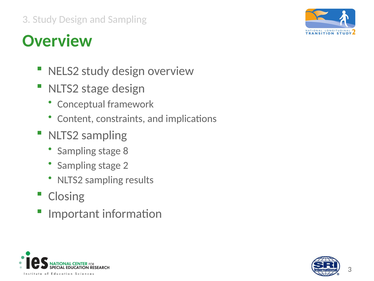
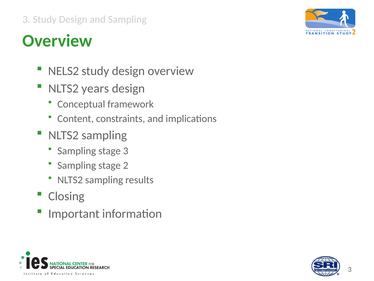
NLTS2 stage: stage -> years
stage 8: 8 -> 3
